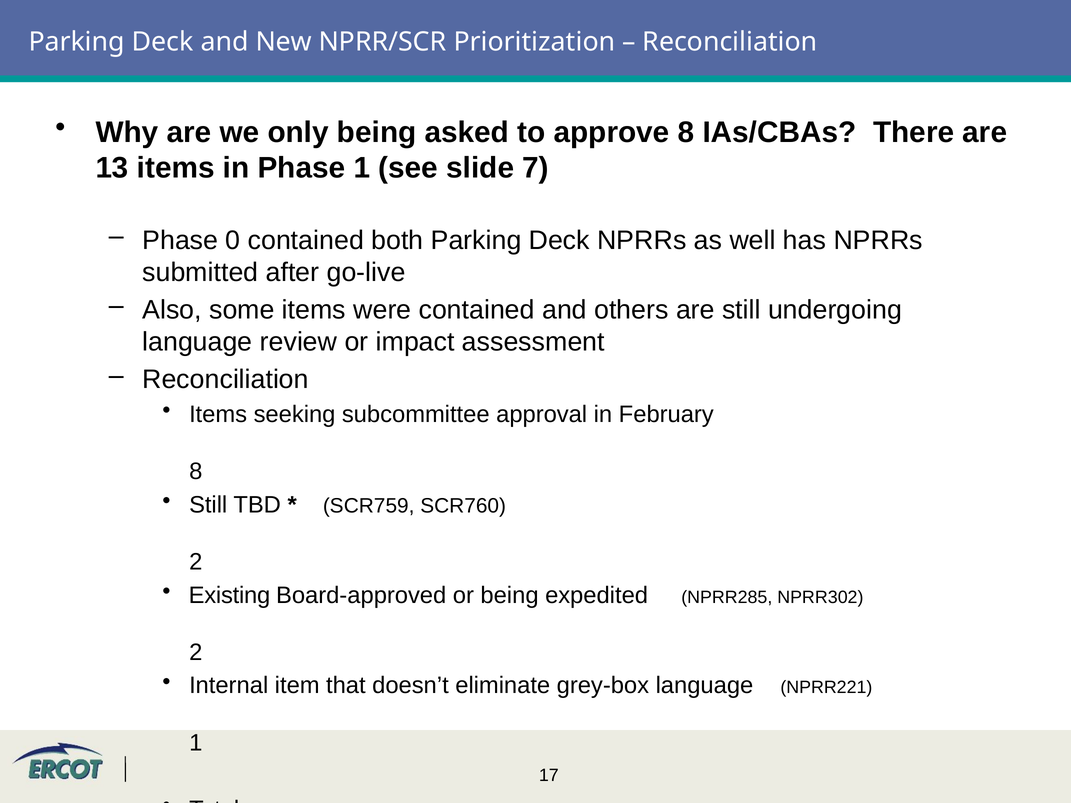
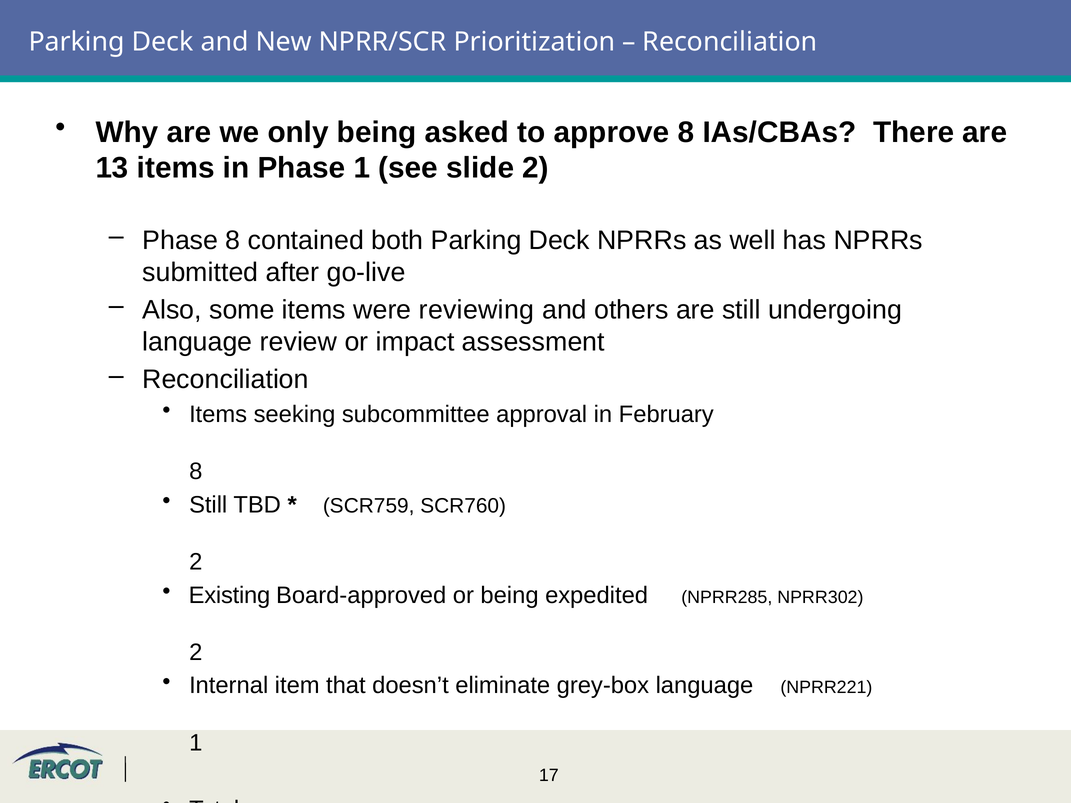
slide 7: 7 -> 2
Phase 0: 0 -> 8
were contained: contained -> reviewing
